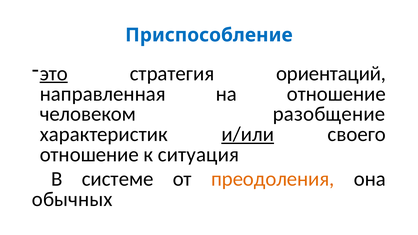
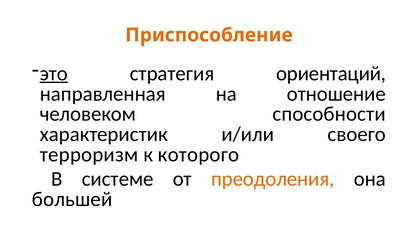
Приспособление colour: blue -> orange
разобщение: разобщение -> способности
и/или underline: present -> none
отношение at (89, 155): отношение -> терроризм
ситуация: ситуация -> которого
обычных: обычных -> большей
